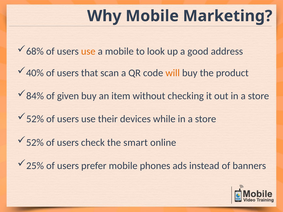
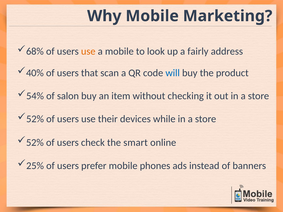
good: good -> fairly
will colour: orange -> blue
84%: 84% -> 54%
given: given -> salon
